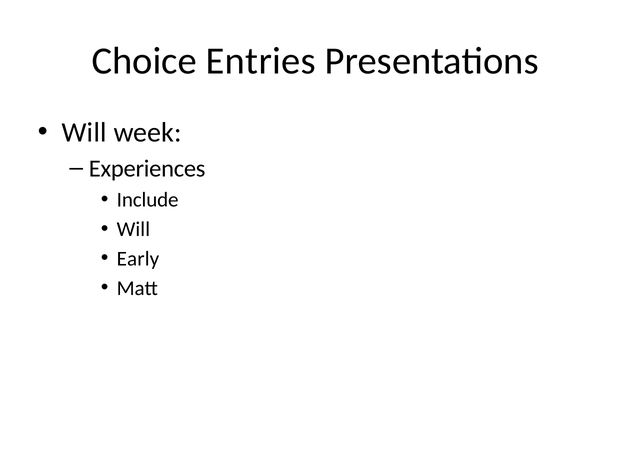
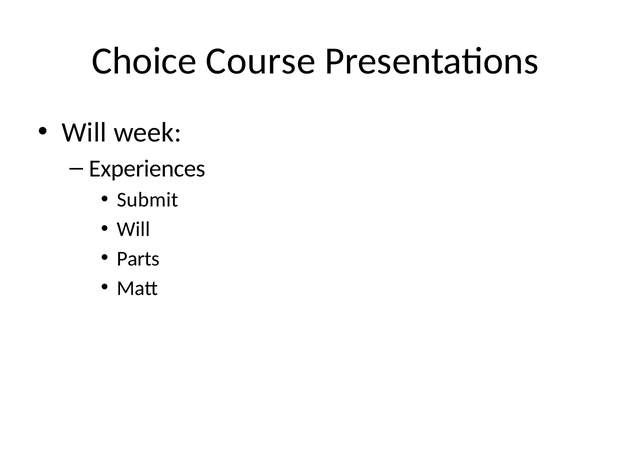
Entries: Entries -> Course
Include: Include -> Submit
Early: Early -> Parts
